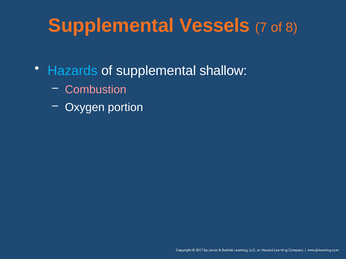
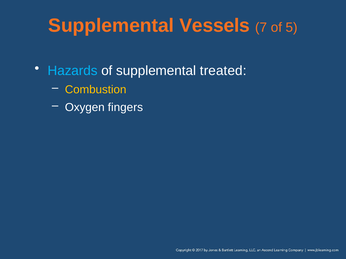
8: 8 -> 5
shallow: shallow -> treated
Combustion colour: pink -> yellow
portion: portion -> fingers
